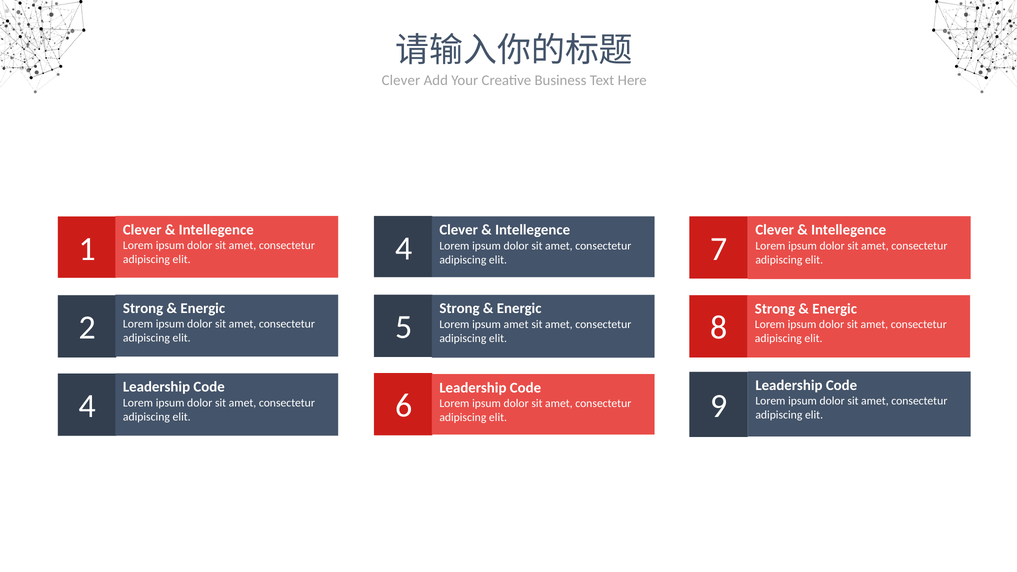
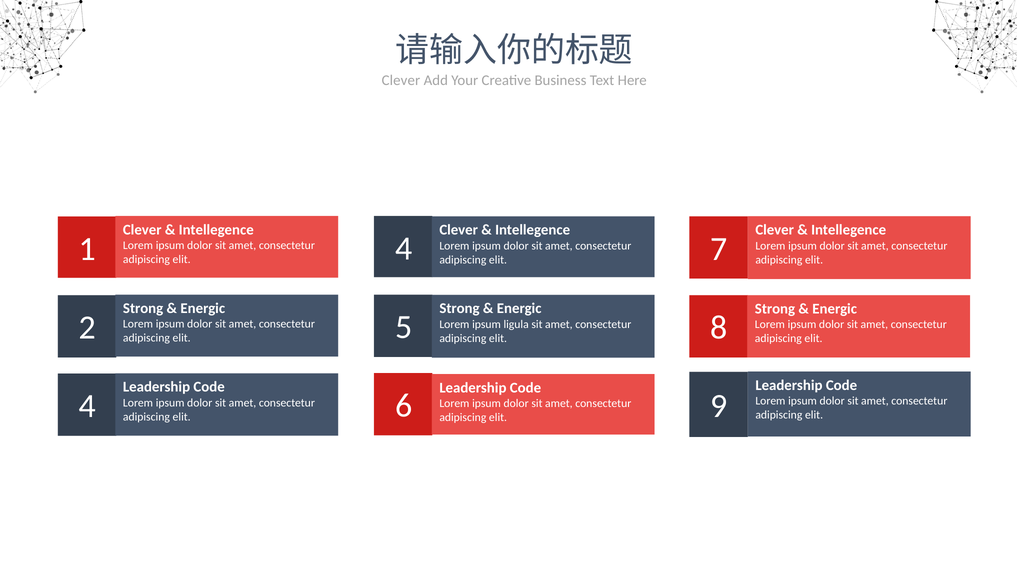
ipsum amet: amet -> ligula
